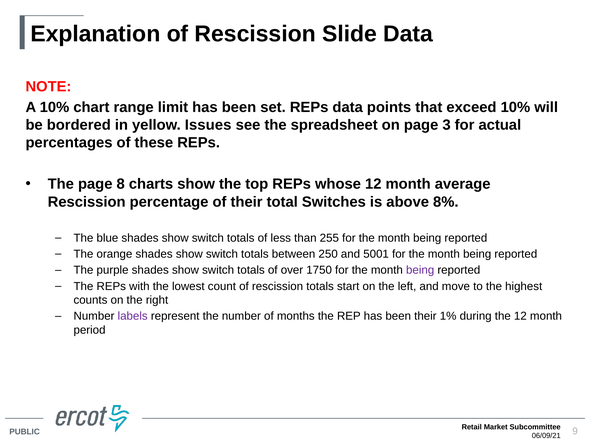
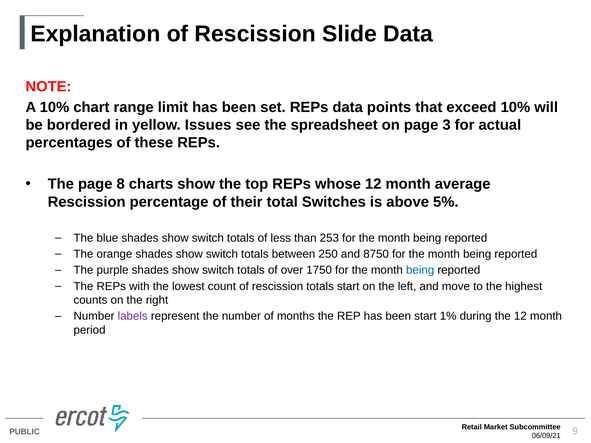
8%: 8% -> 5%
255: 255 -> 253
5001: 5001 -> 8750
being at (420, 270) colour: purple -> blue
been their: their -> start
